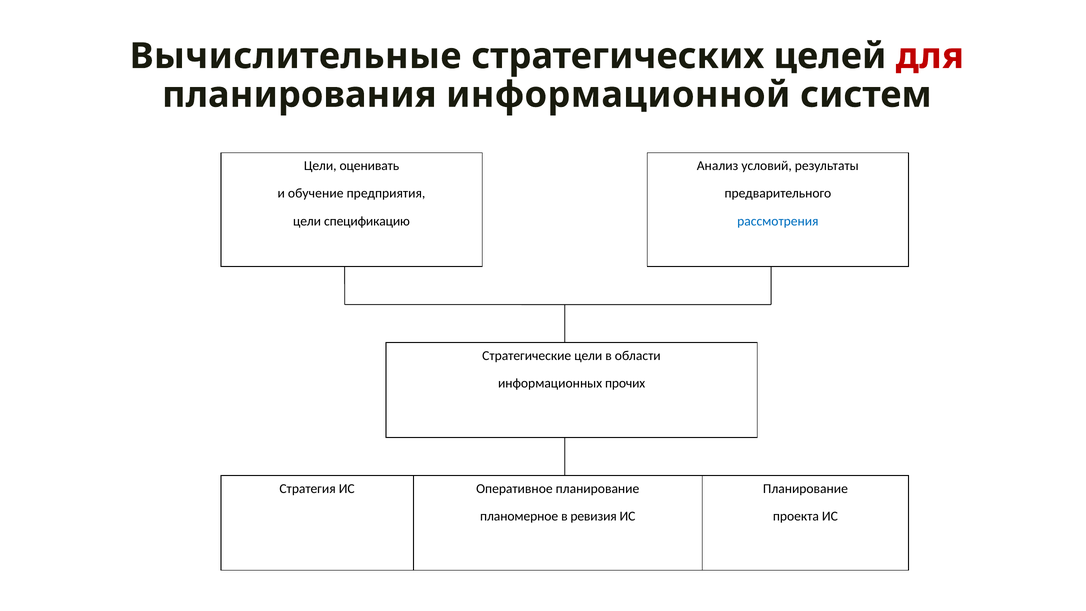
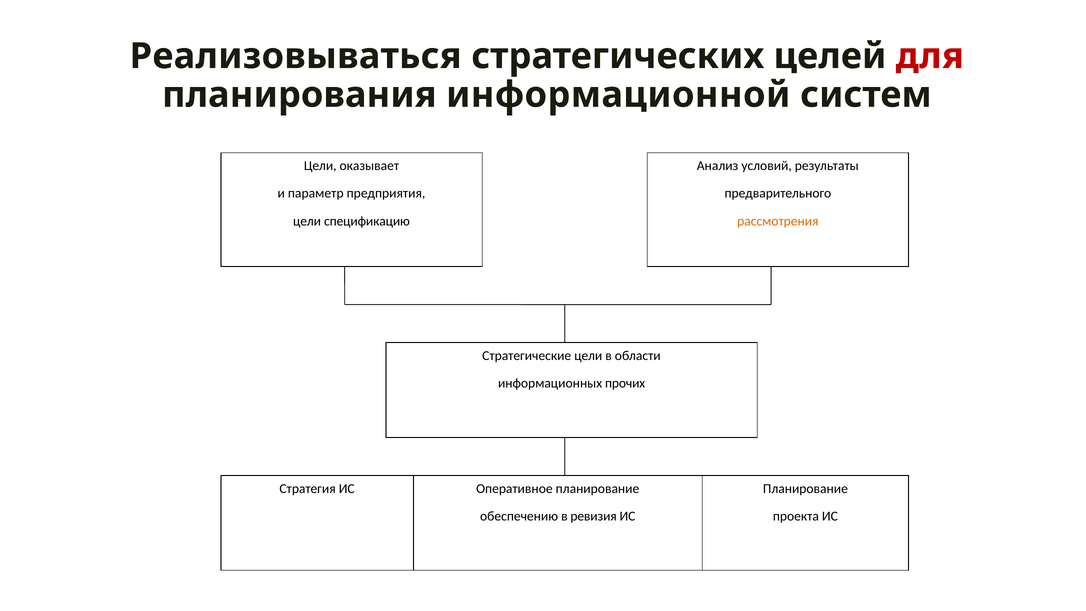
Вычислительные: Вычислительные -> Реализовываться
оценивать: оценивать -> оказывает
обучение: обучение -> параметр
рассмотрения colour: blue -> orange
планомерное: планомерное -> обеспечению
